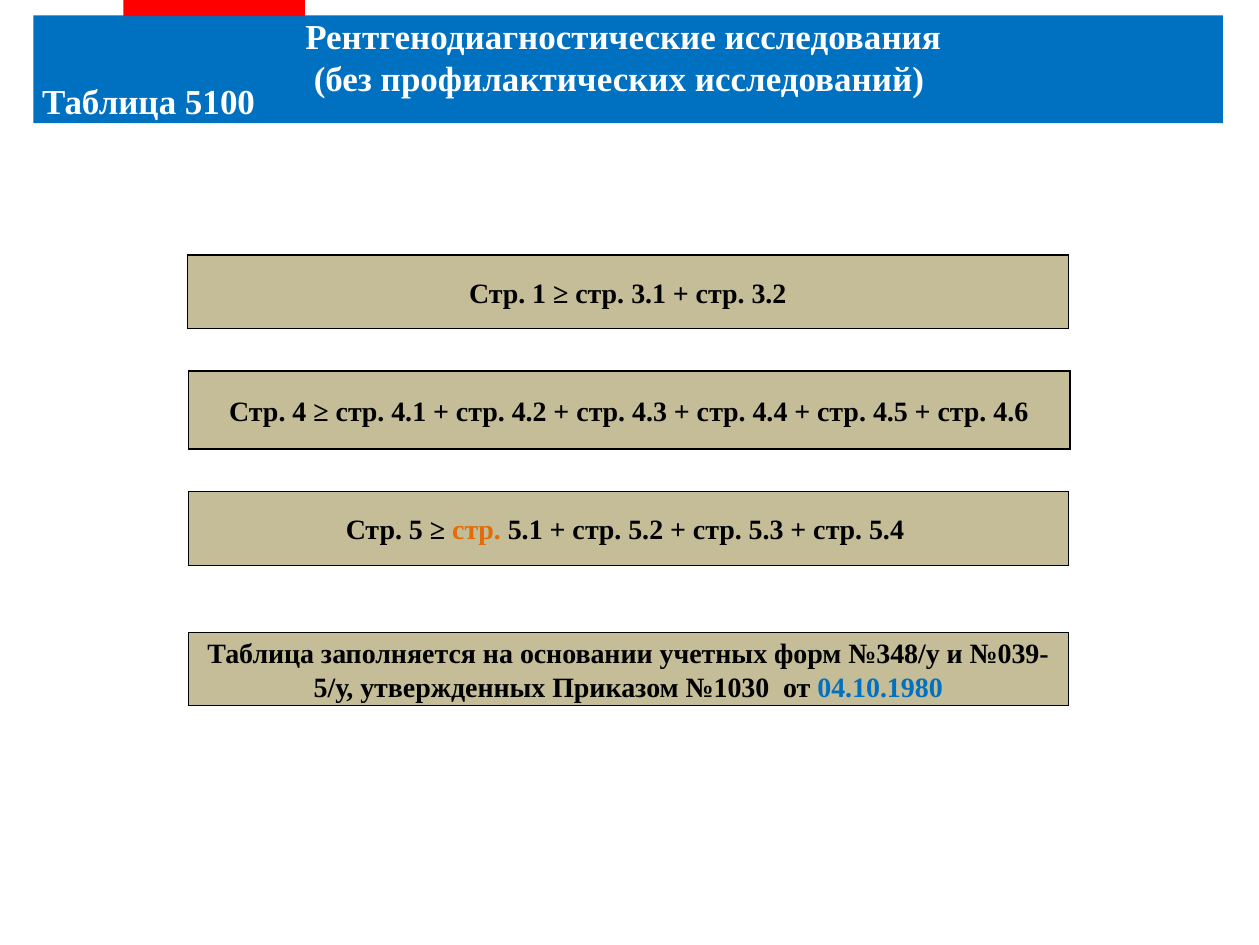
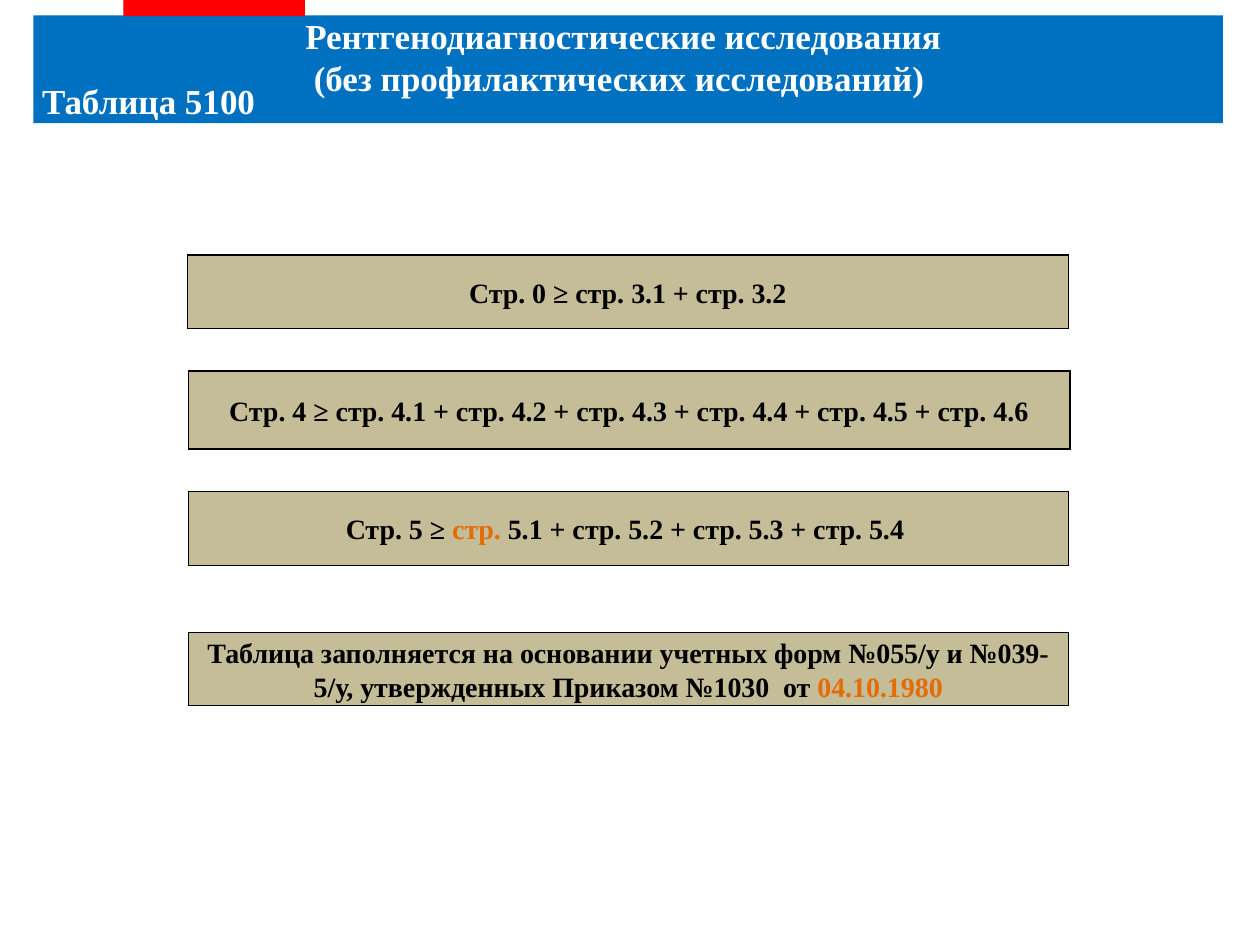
1: 1 -> 0
№348/у: №348/у -> №055/у
04.10.1980 colour: blue -> orange
